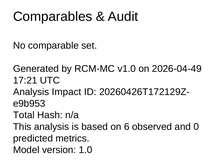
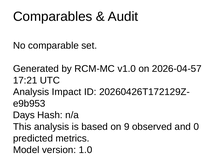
2026-04-49: 2026-04-49 -> 2026-04-57
Total: Total -> Days
6: 6 -> 9
